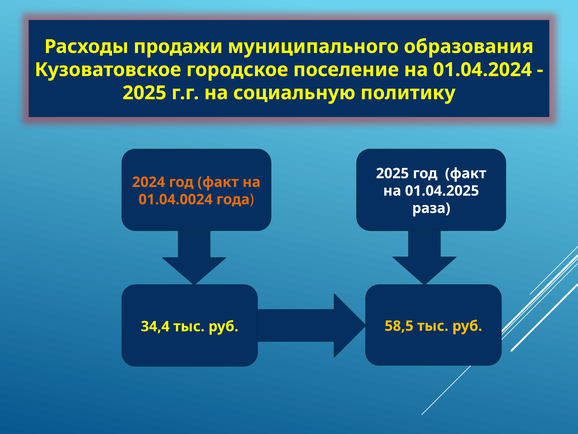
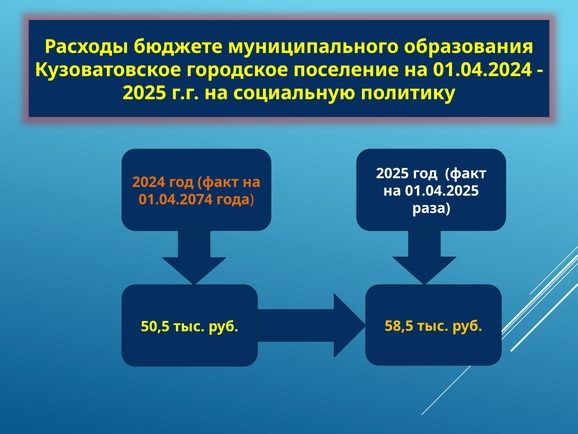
продажи: продажи -> бюджете
01.04.0024: 01.04.0024 -> 01.04.2074
34,4: 34,4 -> 50,5
